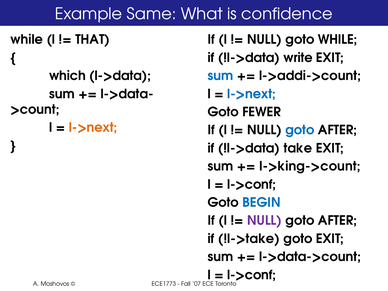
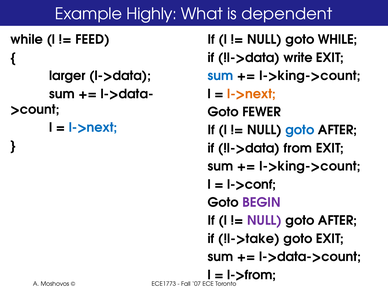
Same: Same -> Highly
confidence: confidence -> dependent
THAT: THAT -> FEED
which: which -> larger
l->addi->count at (310, 76): l->addi->count -> l->king->count
l->next at (252, 94) colour: blue -> orange
l->next at (93, 128) colour: orange -> blue
take: take -> from
BEGIN colour: blue -> purple
l->conf at (252, 275): l->conf -> l->from
